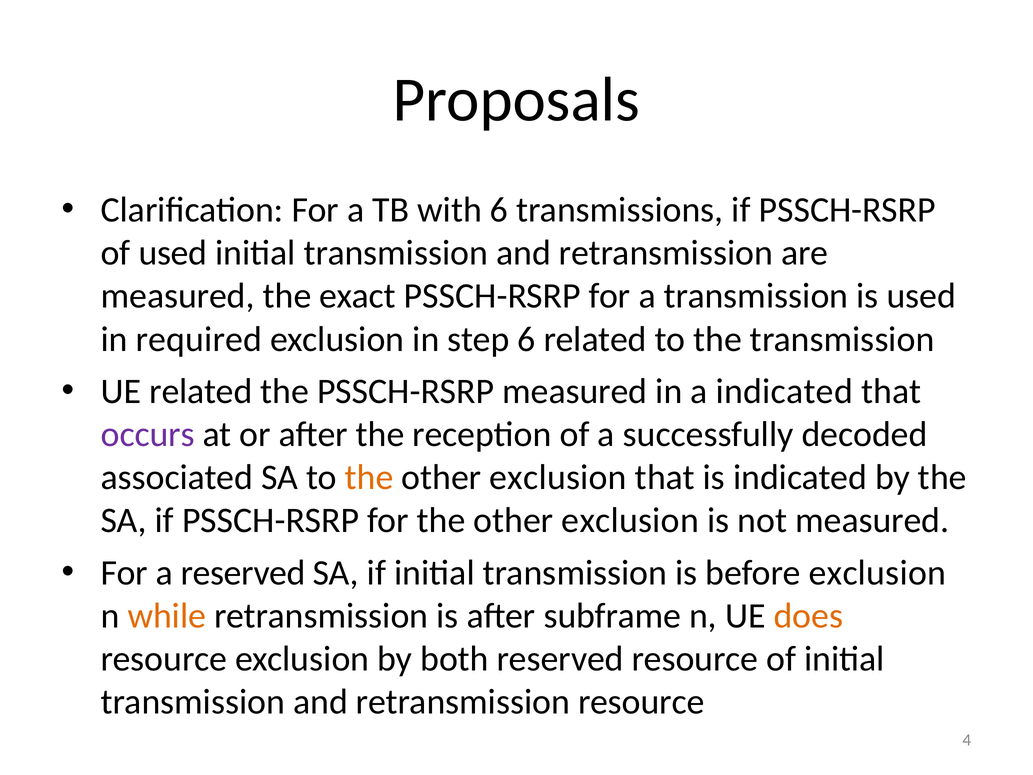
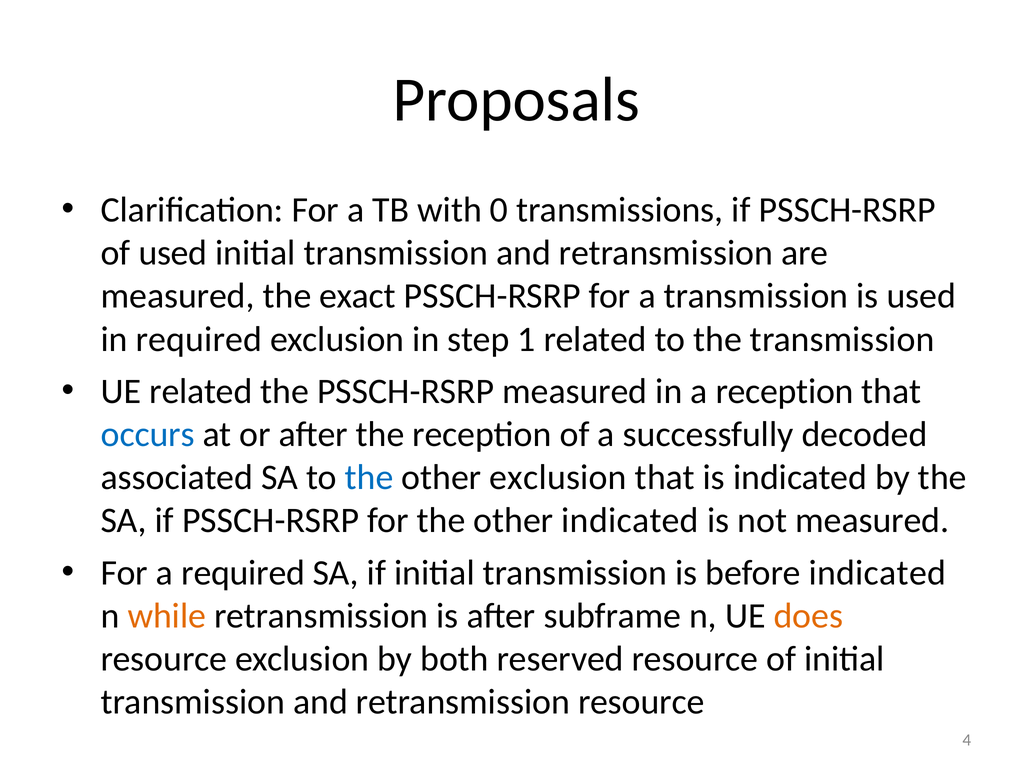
with 6: 6 -> 0
step 6: 6 -> 1
a indicated: indicated -> reception
occurs colour: purple -> blue
the at (369, 477) colour: orange -> blue
for the other exclusion: exclusion -> indicated
a reserved: reserved -> required
before exclusion: exclusion -> indicated
